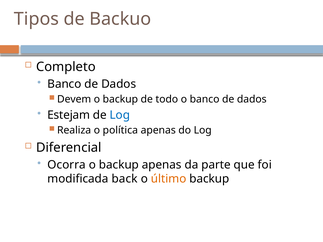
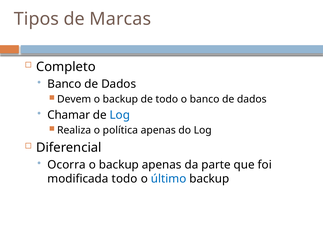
Backuo: Backuo -> Marcas
Estejam: Estejam -> Chamar
modificada back: back -> todo
último colour: orange -> blue
